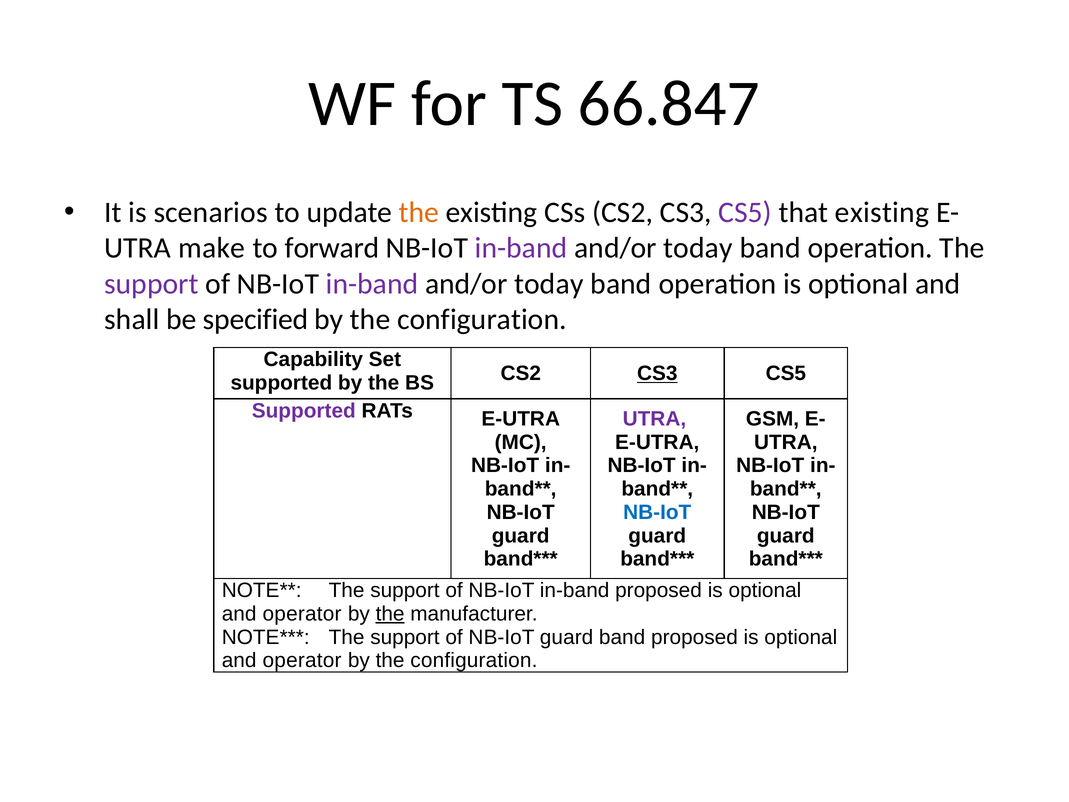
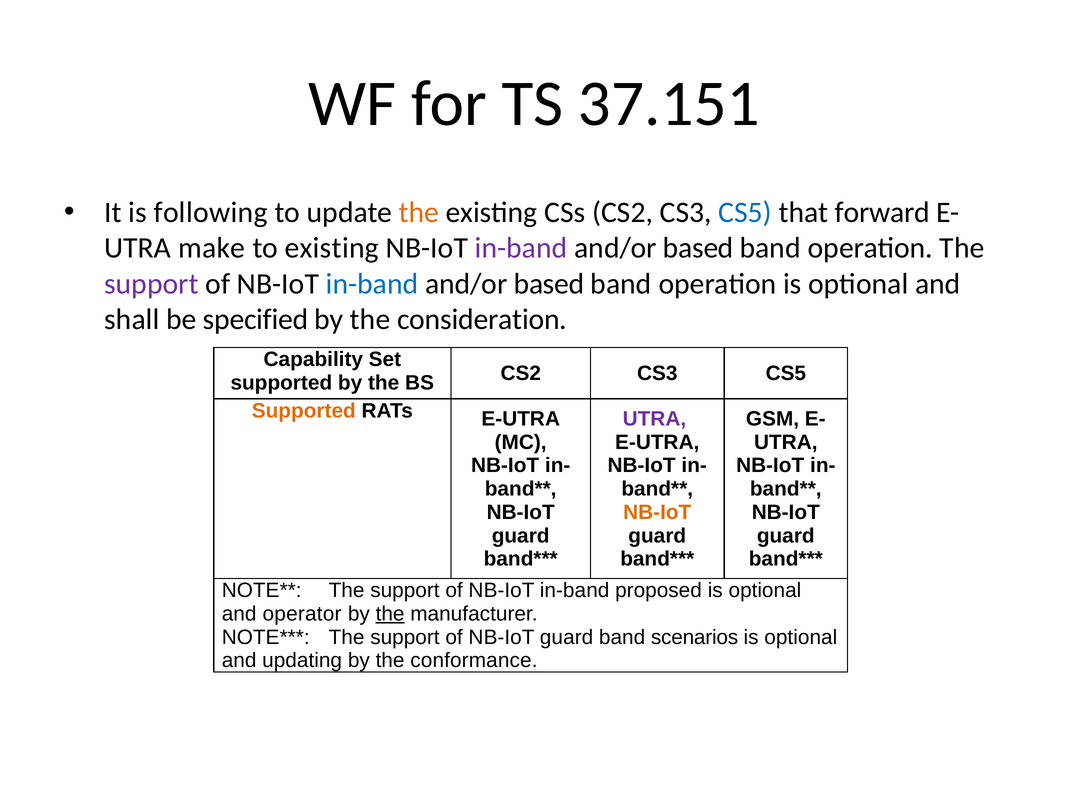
66.847: 66.847 -> 37.151
scenarios: scenarios -> following
CS5 at (745, 212) colour: purple -> blue
that existing: existing -> forward
to forward: forward -> existing
today at (698, 248): today -> based
in-band at (372, 284) colour: purple -> blue
today at (549, 284): today -> based
configuration at (482, 319): configuration -> consideration
CS3 at (657, 373) underline: present -> none
Supported at (304, 411) colour: purple -> orange
NB-IoT at (657, 512) colour: blue -> orange
band proposed: proposed -> scenarios
operator at (302, 660): operator -> updating
configuration at (474, 660): configuration -> conformance
